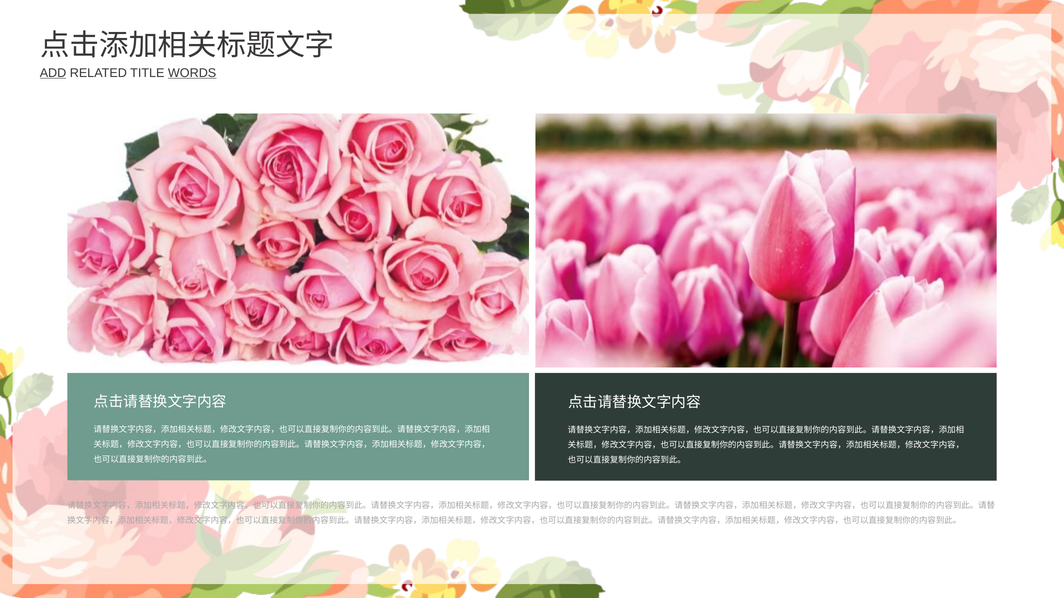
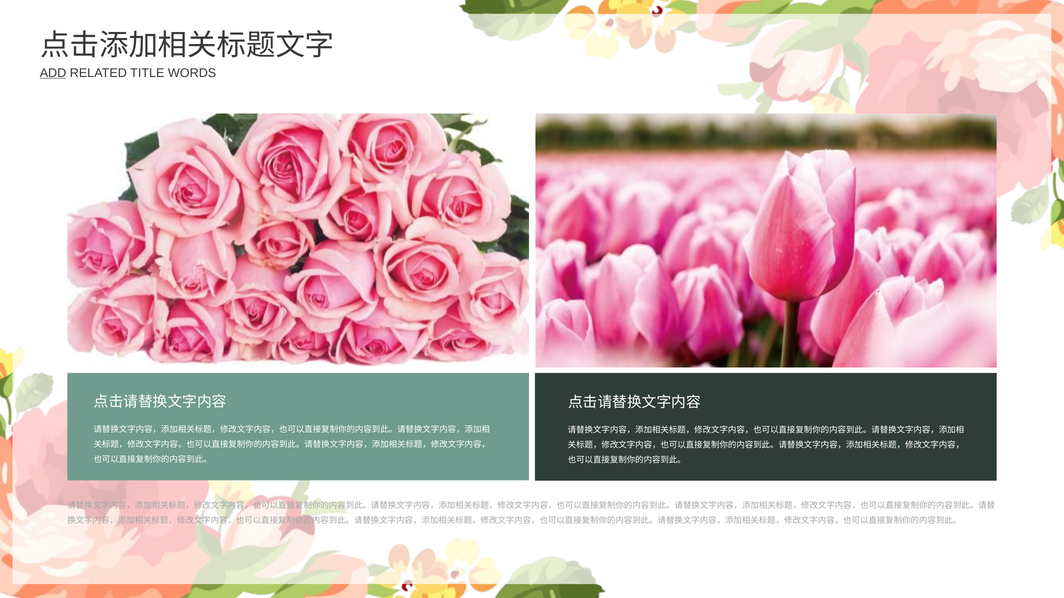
WORDS underline: present -> none
